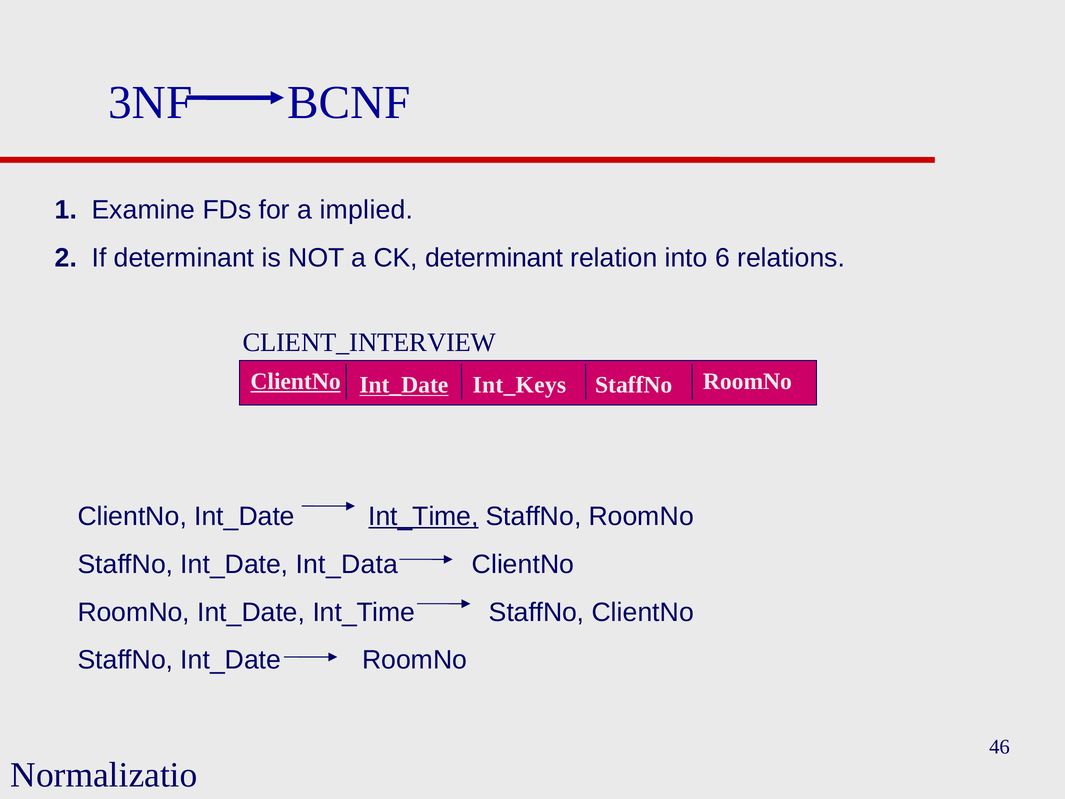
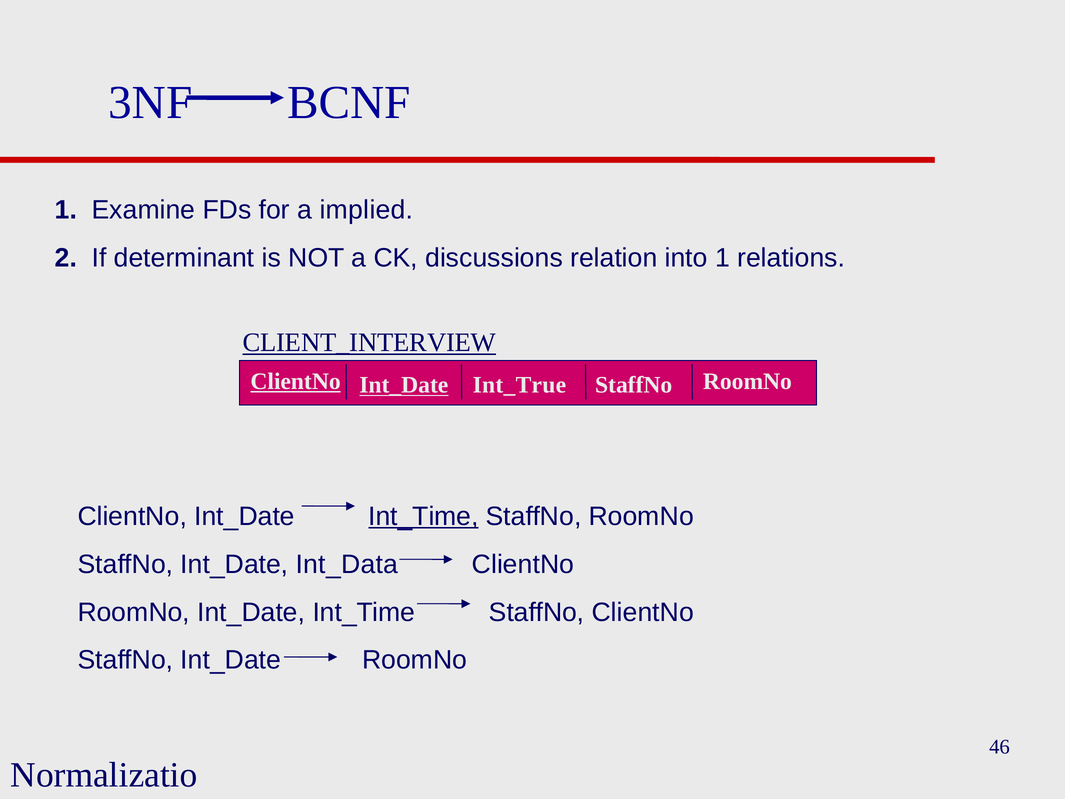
CK determinant: determinant -> discussions
into 6: 6 -> 1
CLIENT_INTERVIEW underline: none -> present
Int_Keys: Int_Keys -> Int_True
